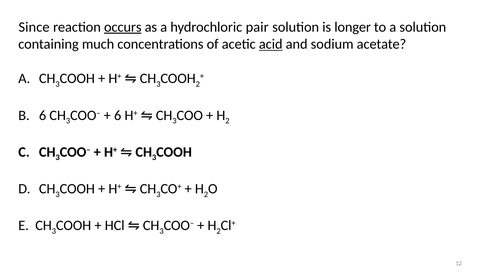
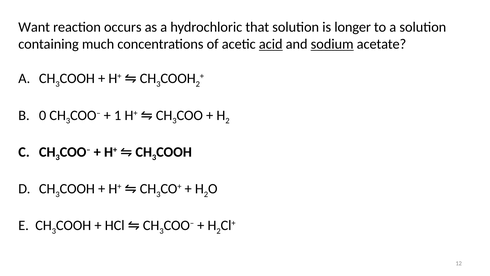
Since: Since -> Want
occurs underline: present -> none
pair: pair -> that
sodium underline: none -> present
6 at (43, 115): 6 -> 0
6 at (118, 115): 6 -> 1
